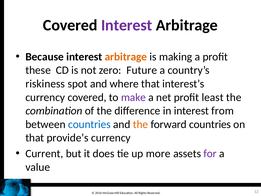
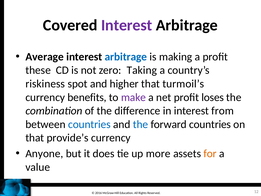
Because: Because -> Average
arbitrage at (126, 57) colour: orange -> blue
Future: Future -> Taking
where: where -> higher
interest’s: interest’s -> turmoil’s
currency covered: covered -> benefits
least: least -> loses
the at (140, 124) colour: orange -> blue
Current: Current -> Anyone
for colour: purple -> orange
